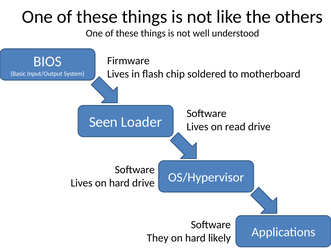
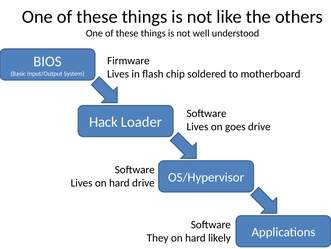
Seen: Seen -> Hack
read: read -> goes
